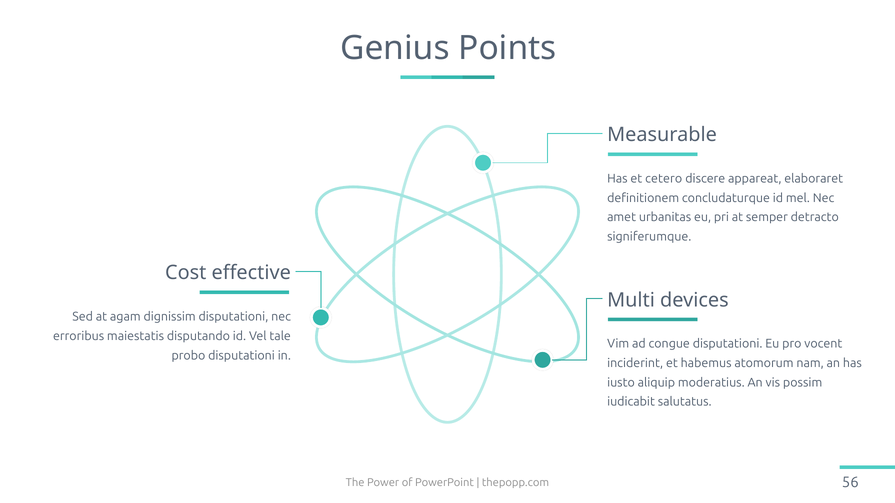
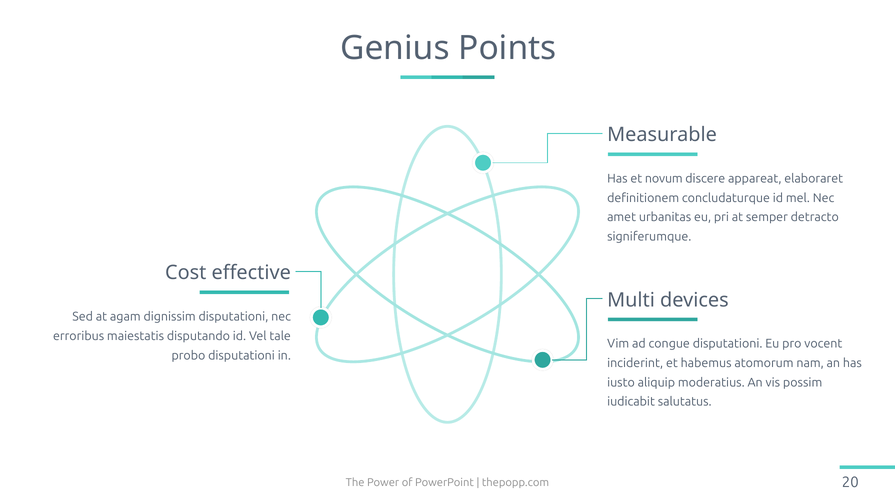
cetero: cetero -> novum
56: 56 -> 20
